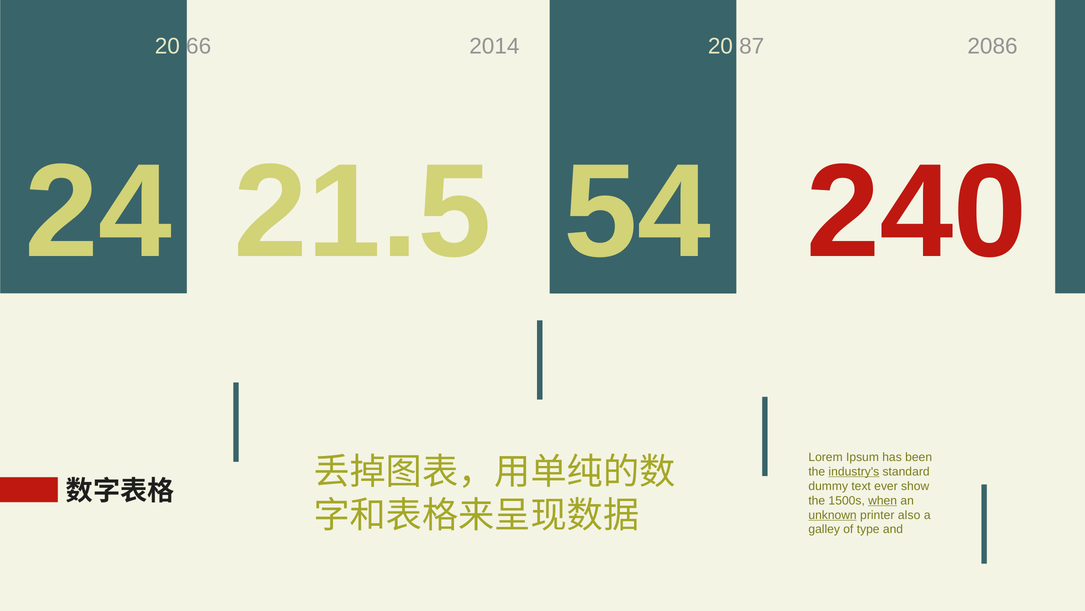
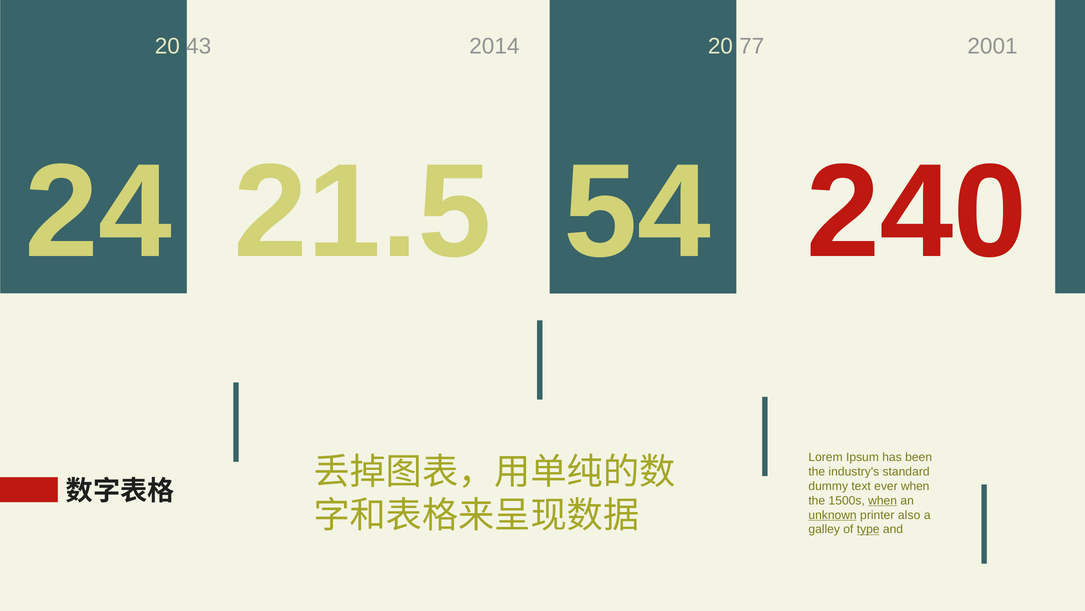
66: 66 -> 43
87: 87 -> 77
2086: 2086 -> 2001
industry's underline: present -> none
ever show: show -> when
type underline: none -> present
